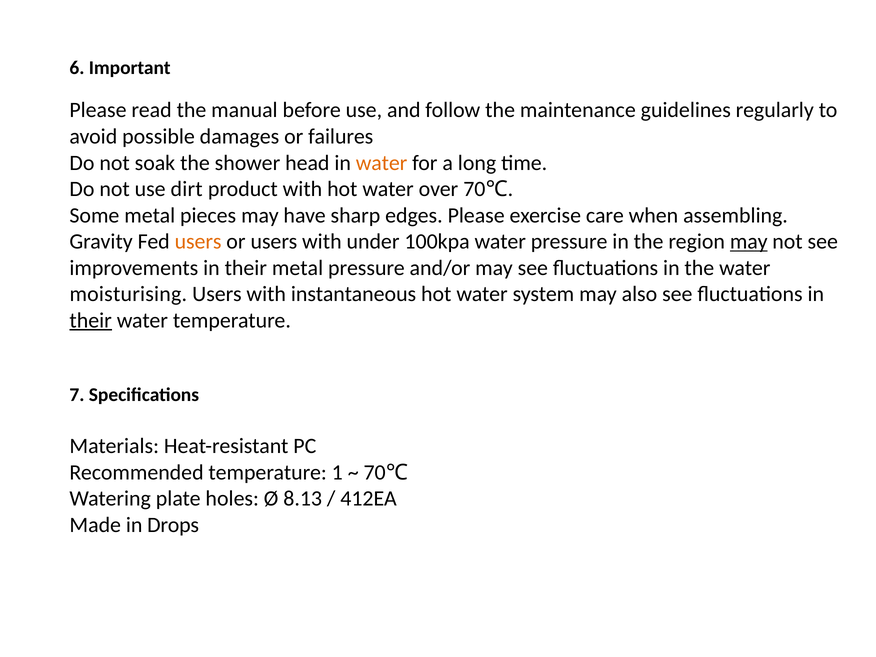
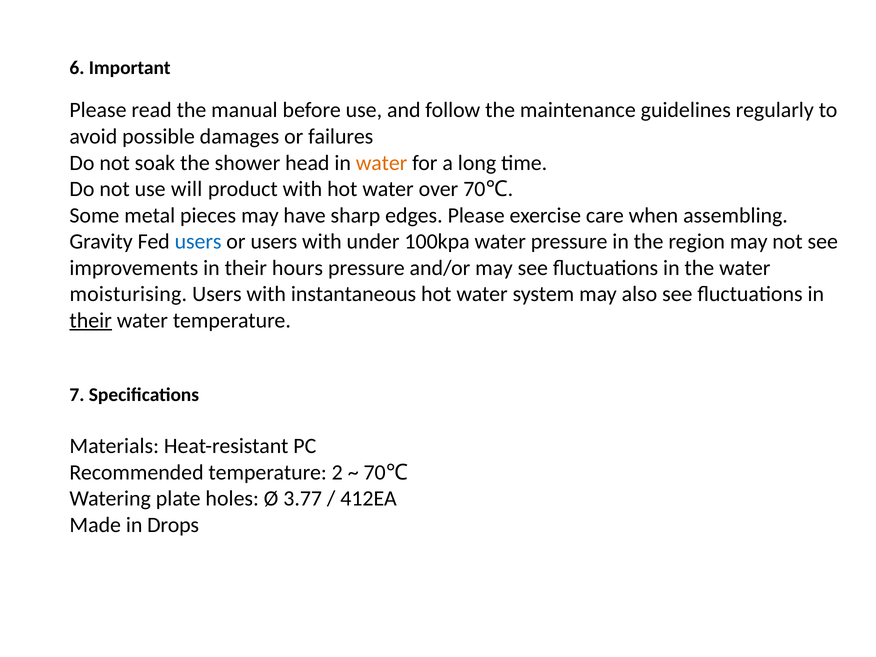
dirt: dirt -> will
users at (198, 242) colour: orange -> blue
may at (749, 242) underline: present -> none
their metal: metal -> hours
1: 1 -> 2
8.13: 8.13 -> 3.77
